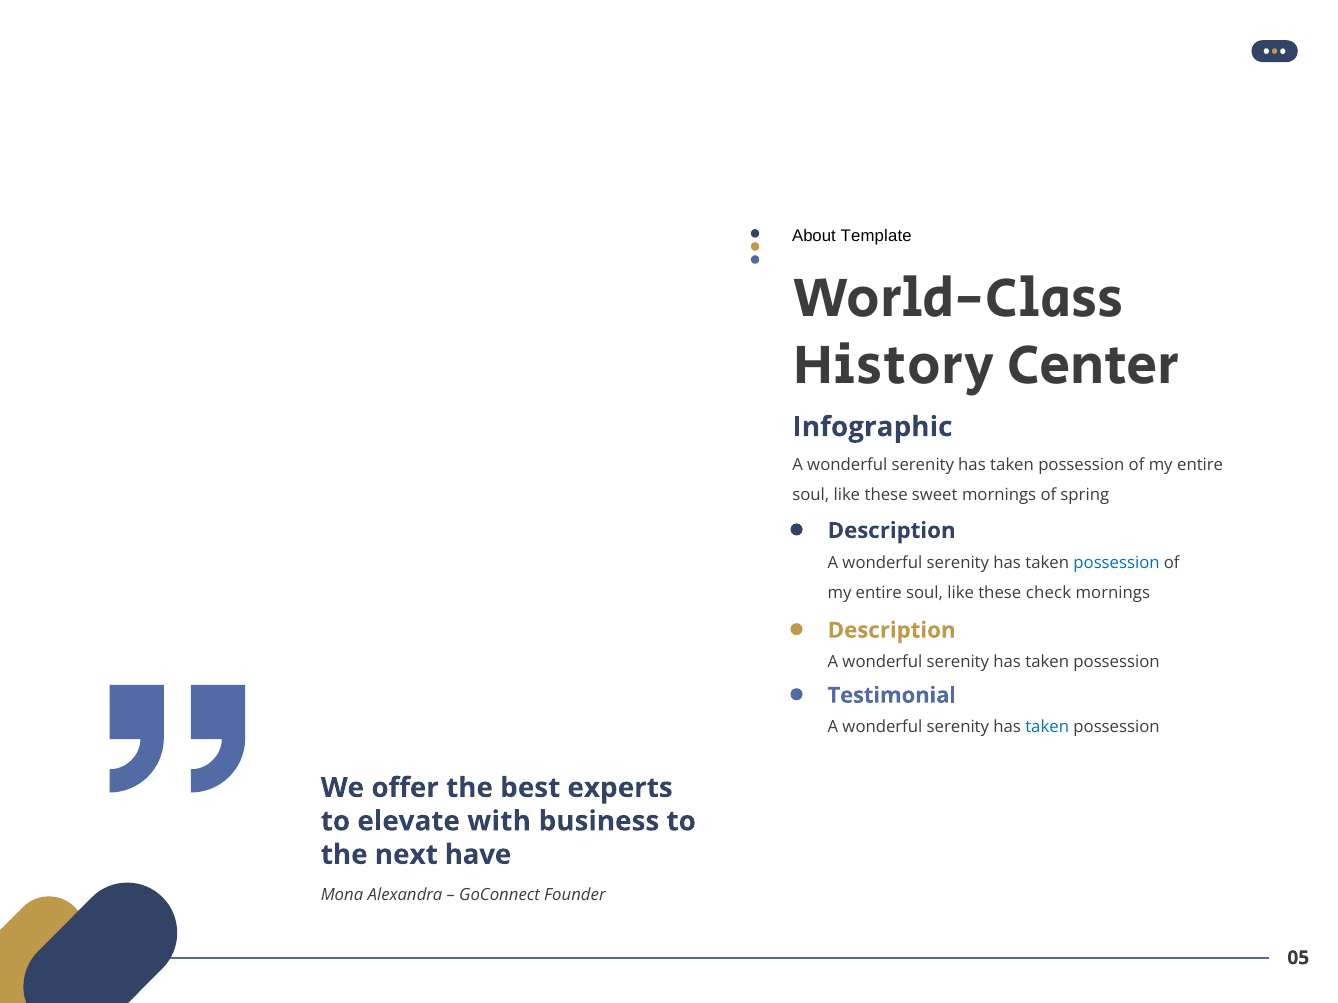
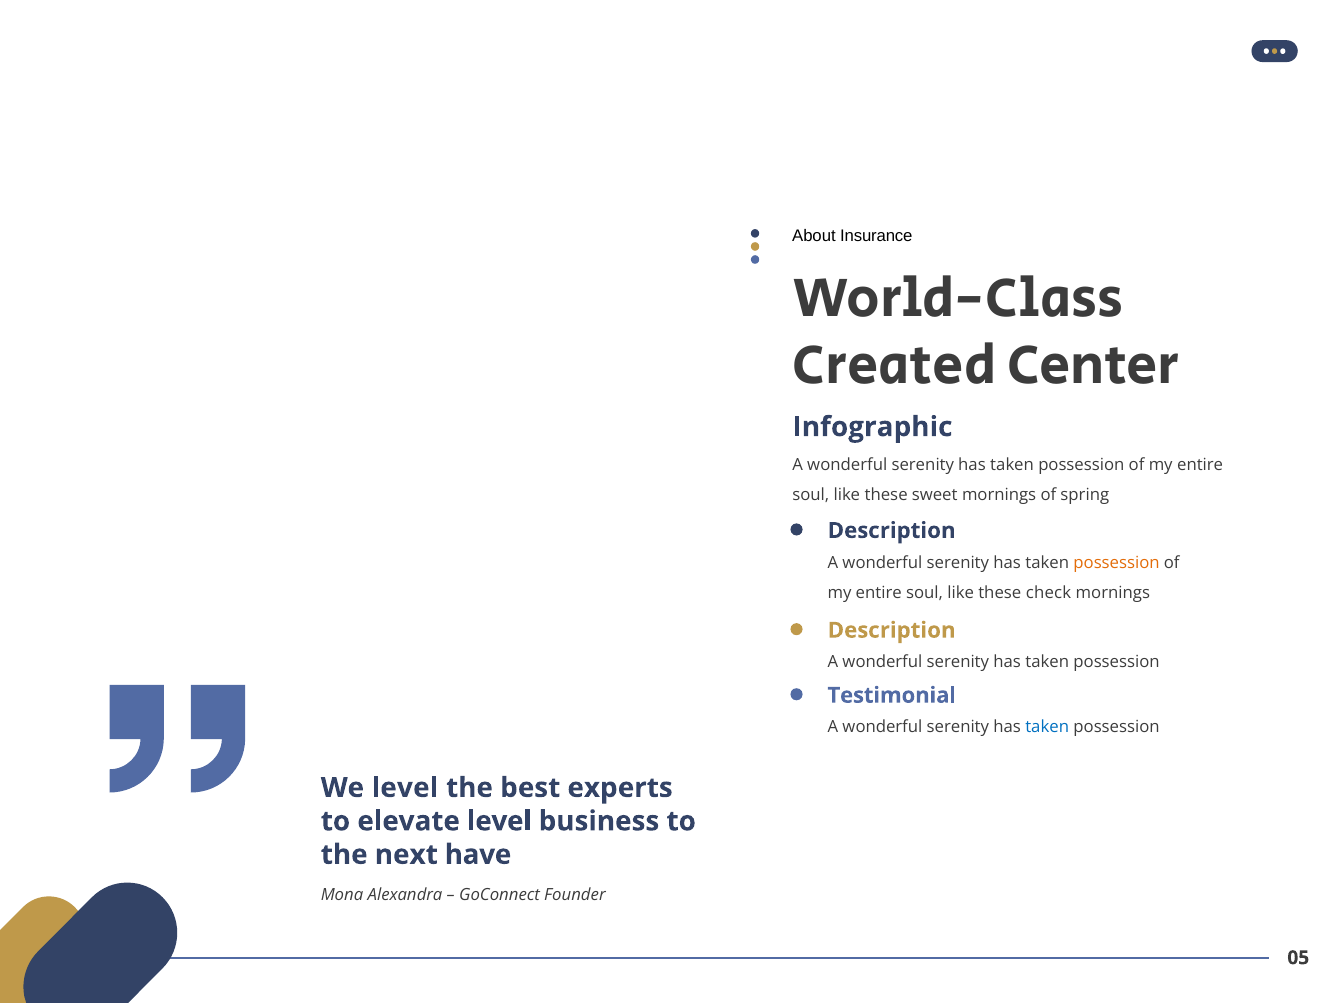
Template: Template -> Insurance
History: History -> Created
possession at (1117, 563) colour: blue -> orange
We offer: offer -> level
elevate with: with -> level
